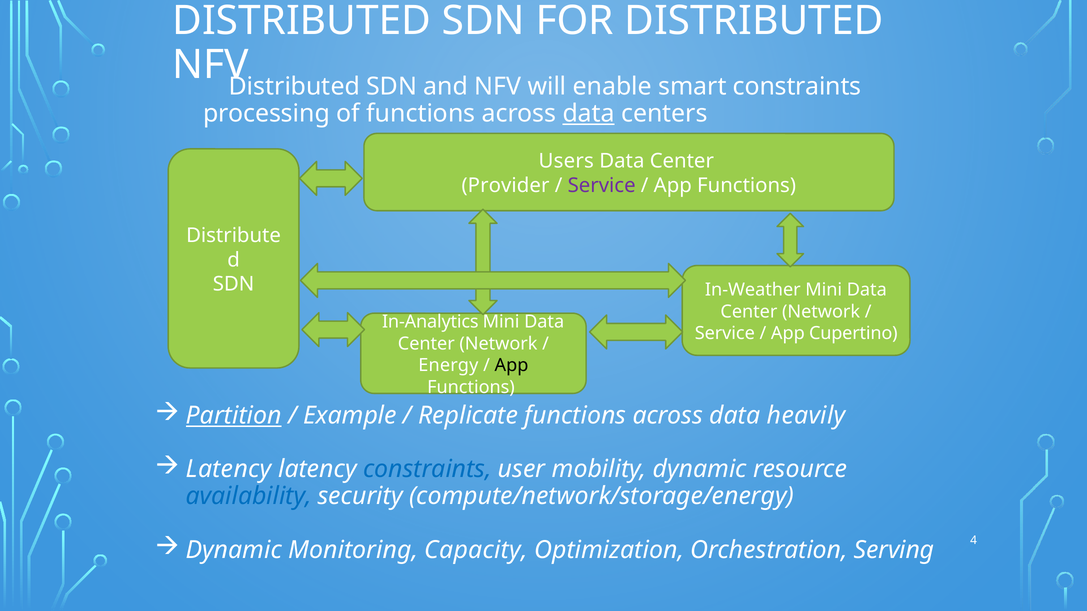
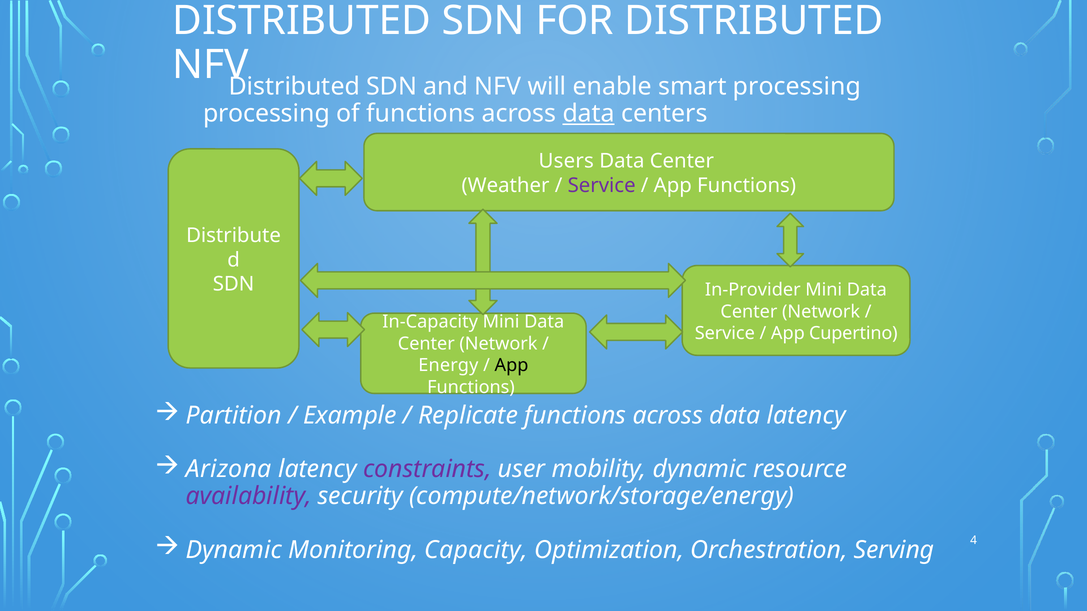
smart constraints: constraints -> processing
Provider: Provider -> Weather
In-Weather: In-Weather -> In-Provider
In-Analytics: In-Analytics -> In-Capacity
Partition underline: present -> none
data heavily: heavily -> latency
Latency at (229, 470): Latency -> Arizona
constraints at (427, 470) colour: blue -> purple
availability colour: blue -> purple
